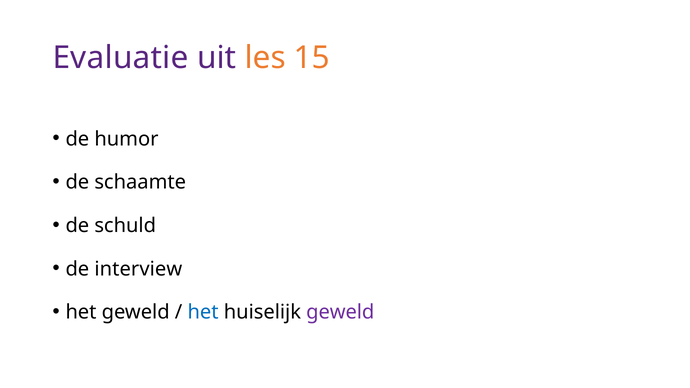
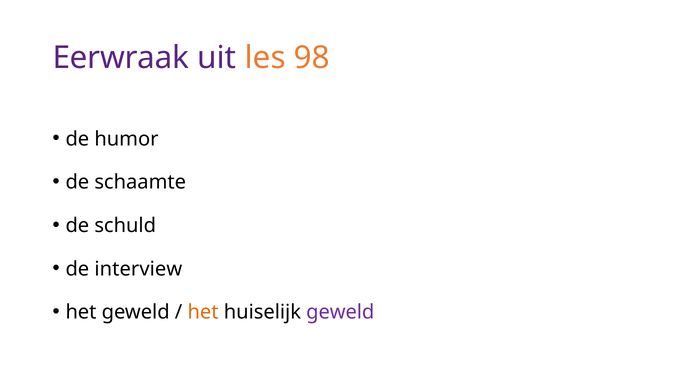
Evaluatie: Evaluatie -> Eerwraak
15: 15 -> 98
het at (203, 312) colour: blue -> orange
